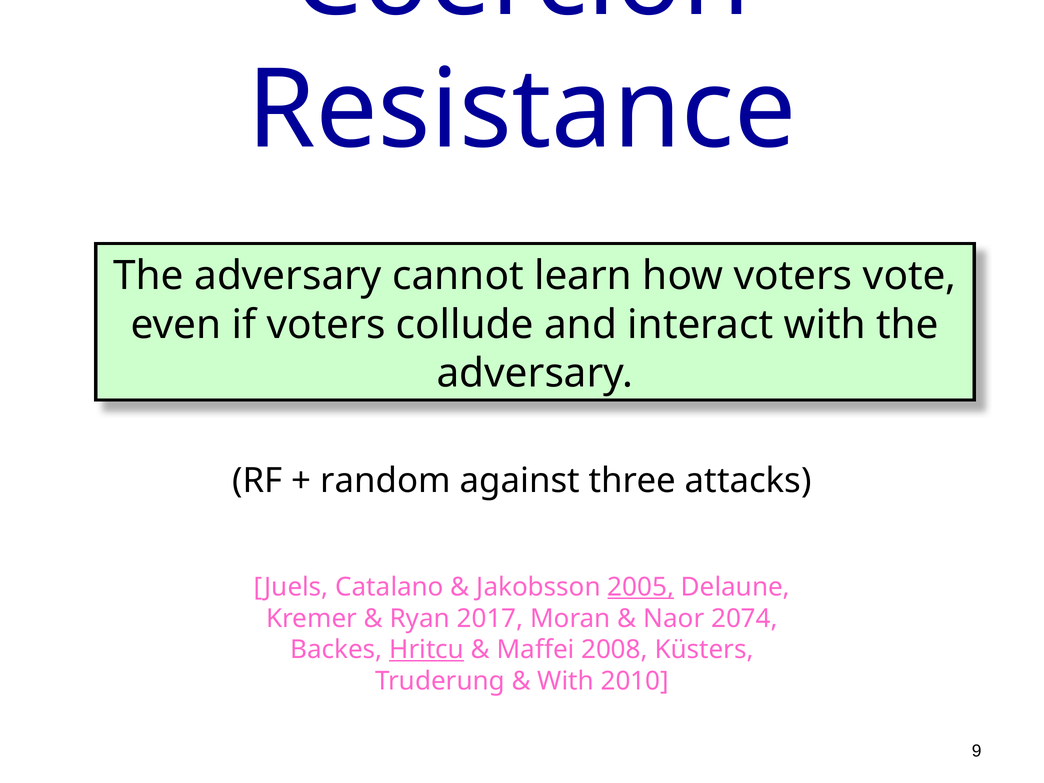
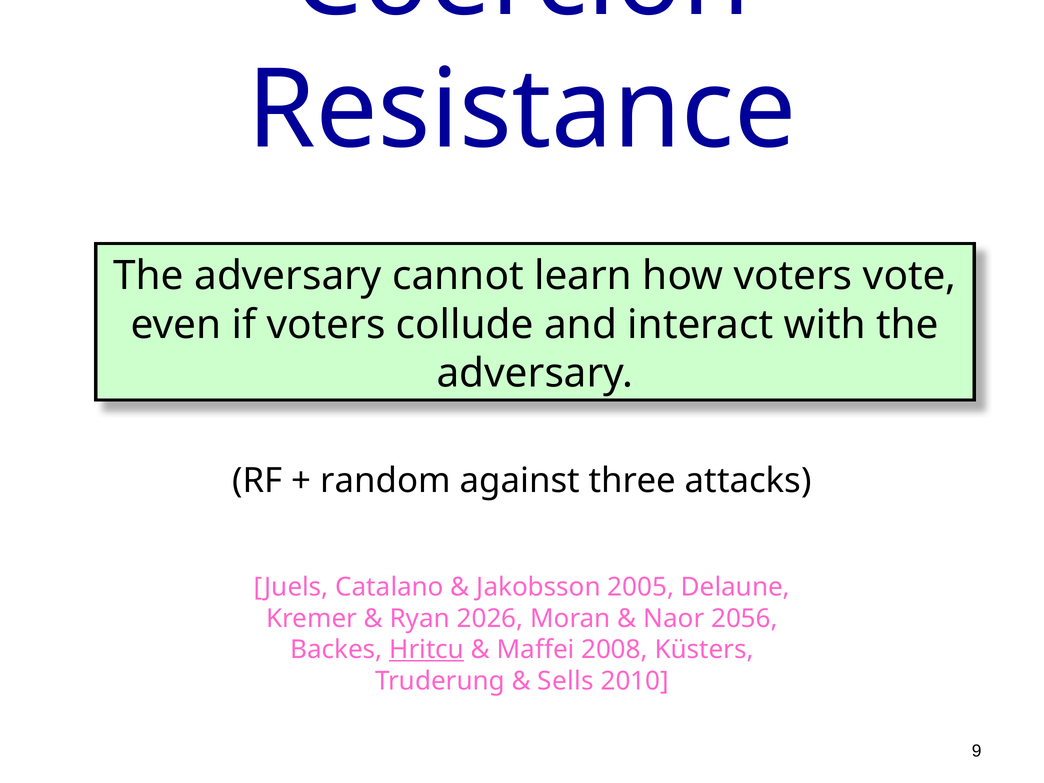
2005 underline: present -> none
2017: 2017 -> 2026
2074: 2074 -> 2056
With at (566, 681): With -> Sells
